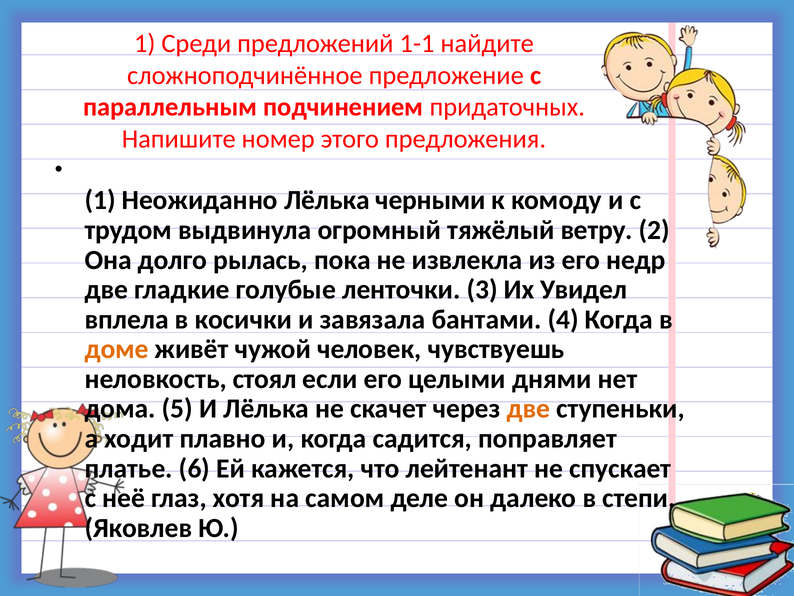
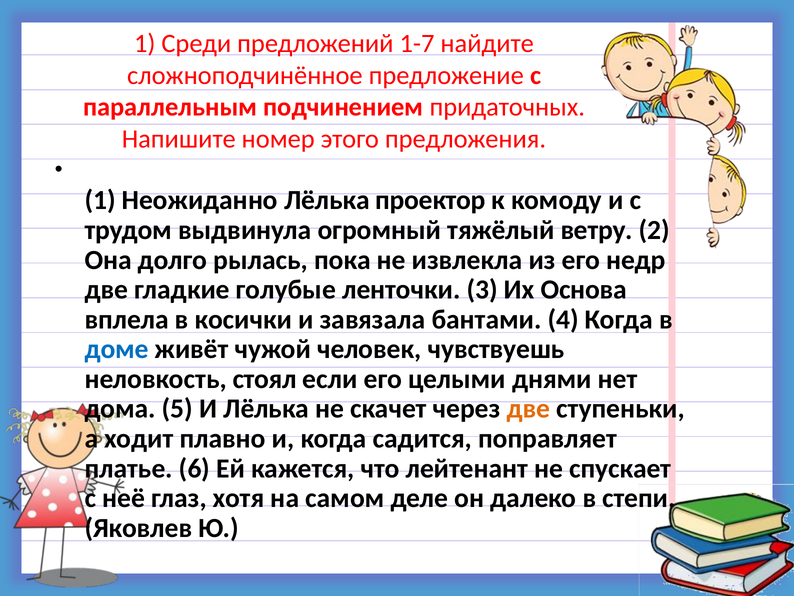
1-1: 1-1 -> 1-7
черными: черными -> проектор
Увидел: Увидел -> Основа
доме colour: orange -> blue
